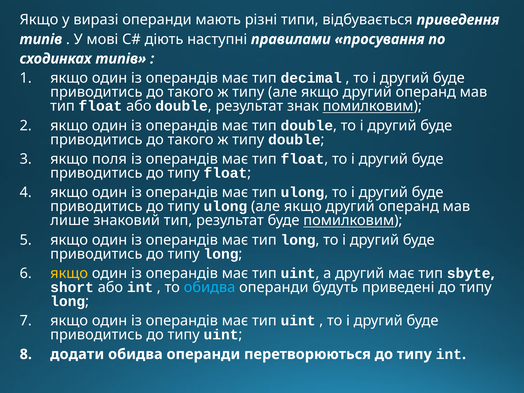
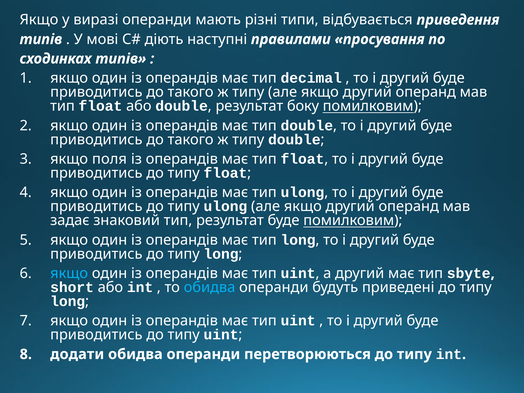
знак: знак -> боку
лише: лише -> задає
якщо at (69, 273) colour: yellow -> light blue
